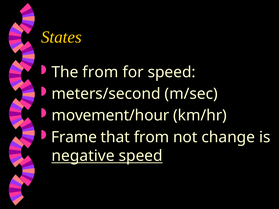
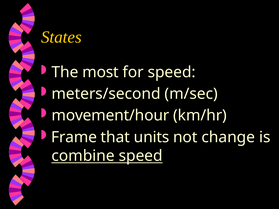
The from: from -> most
that from: from -> units
negative: negative -> combine
